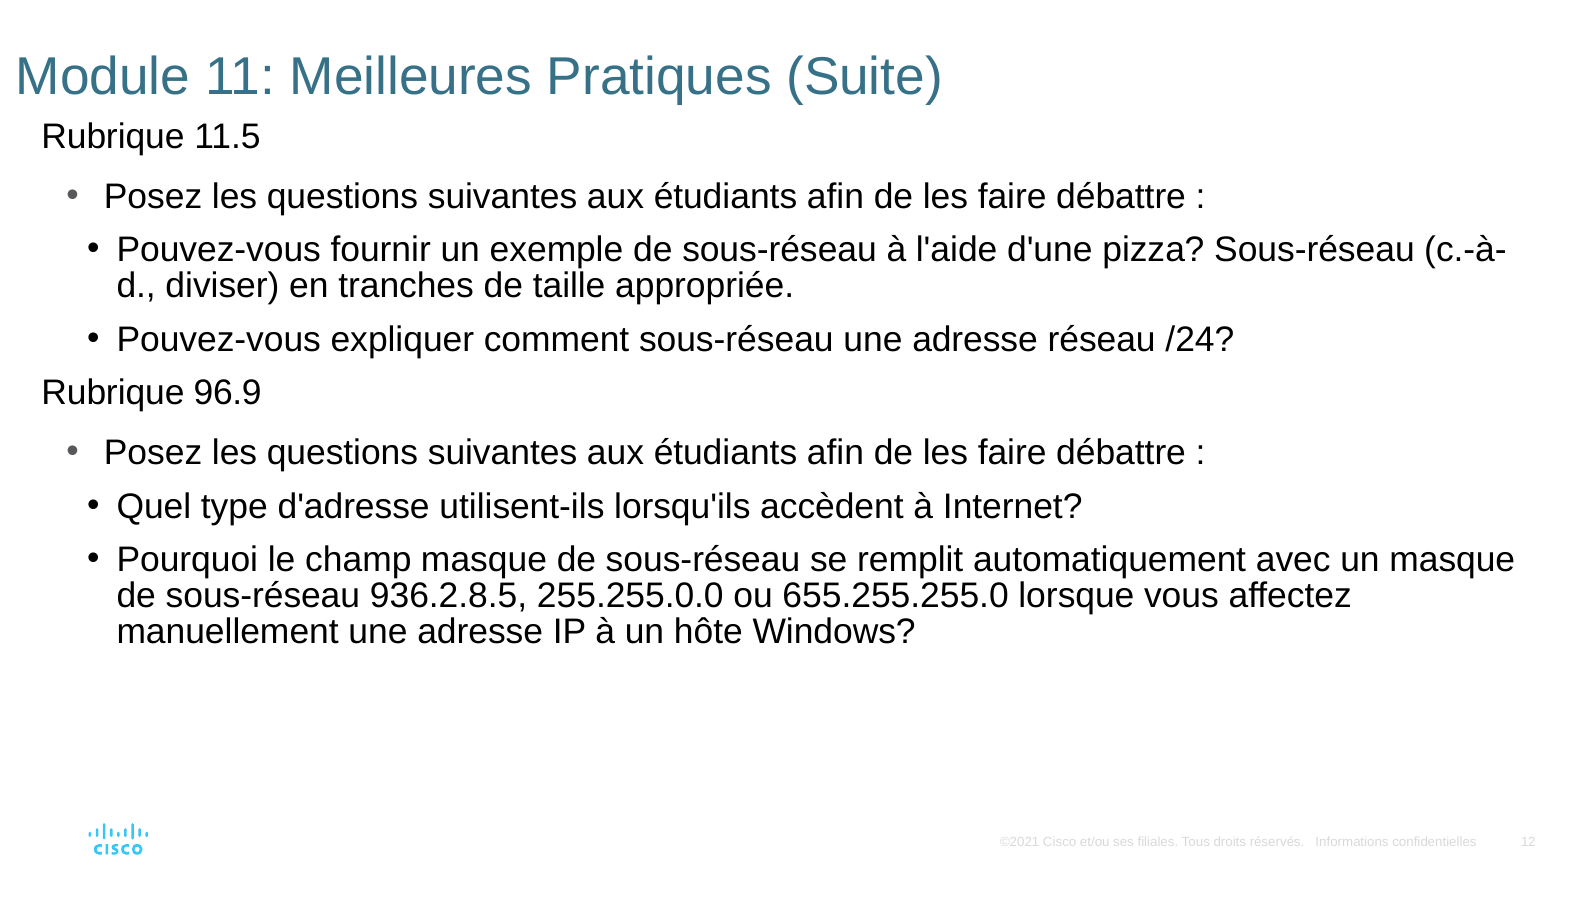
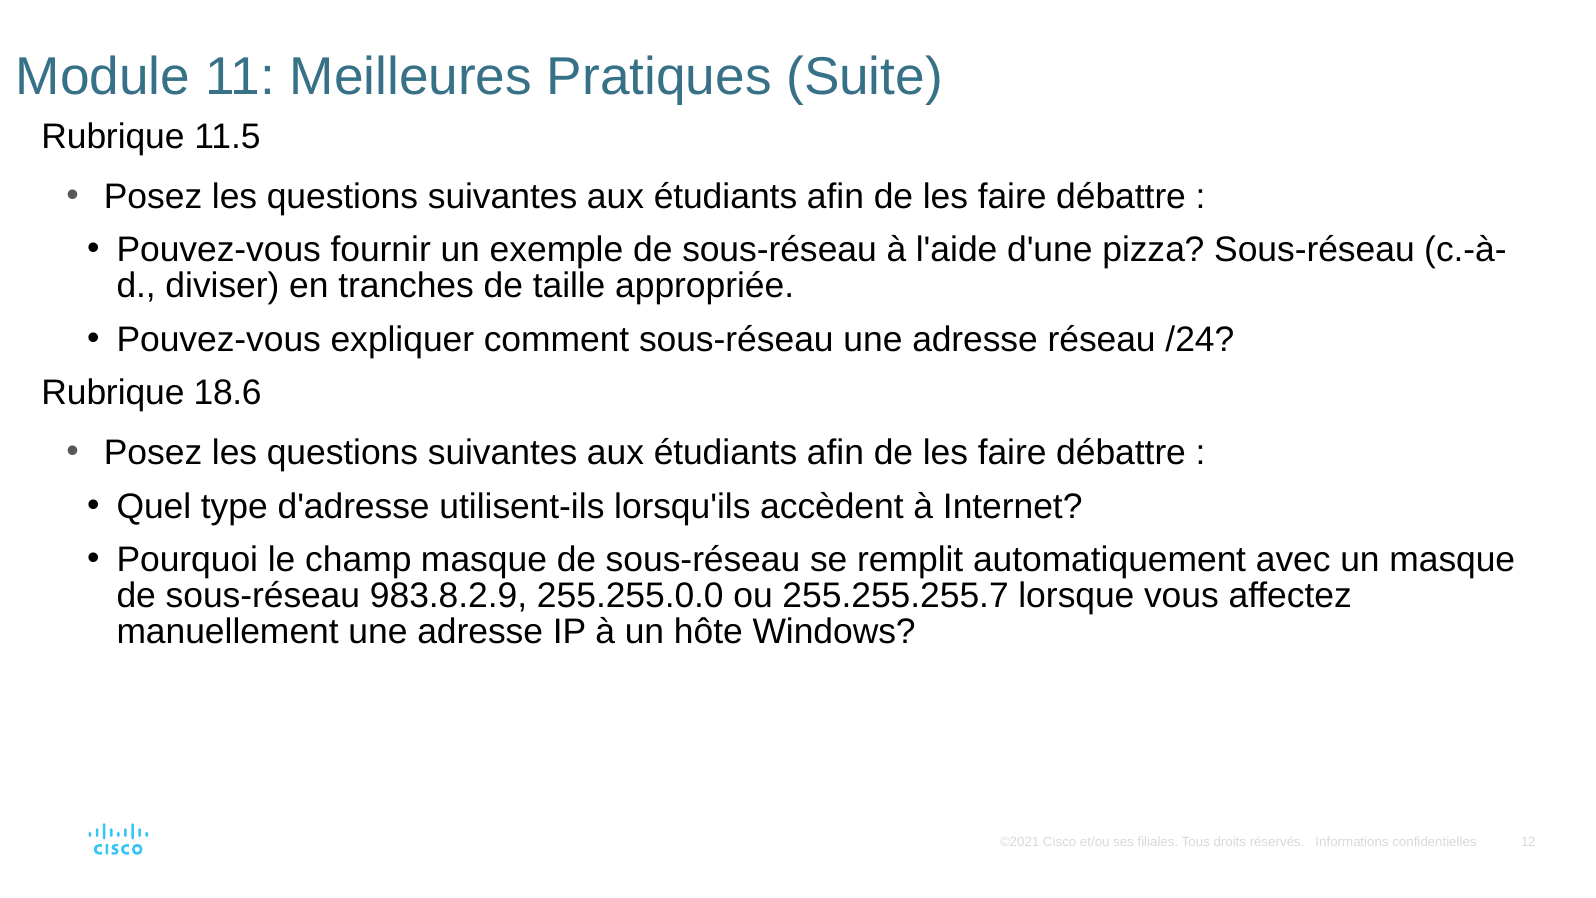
96.9: 96.9 -> 18.6
936.2.8.5: 936.2.8.5 -> 983.8.2.9
655.255.255.0: 655.255.255.0 -> 255.255.255.7
